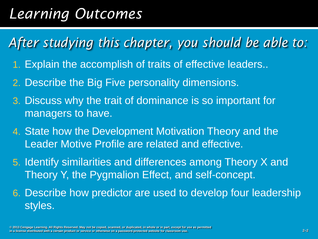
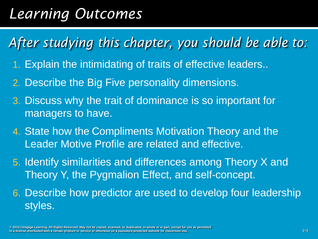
accomplish: accomplish -> intimidating
Development: Development -> Compliments
